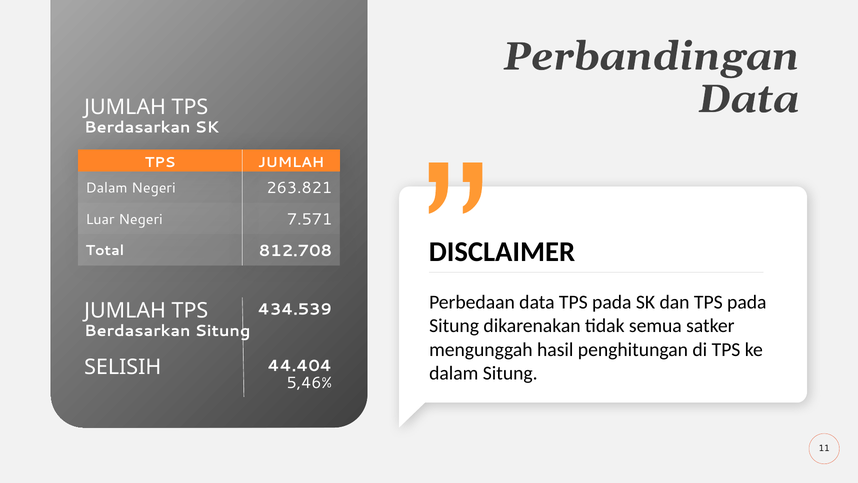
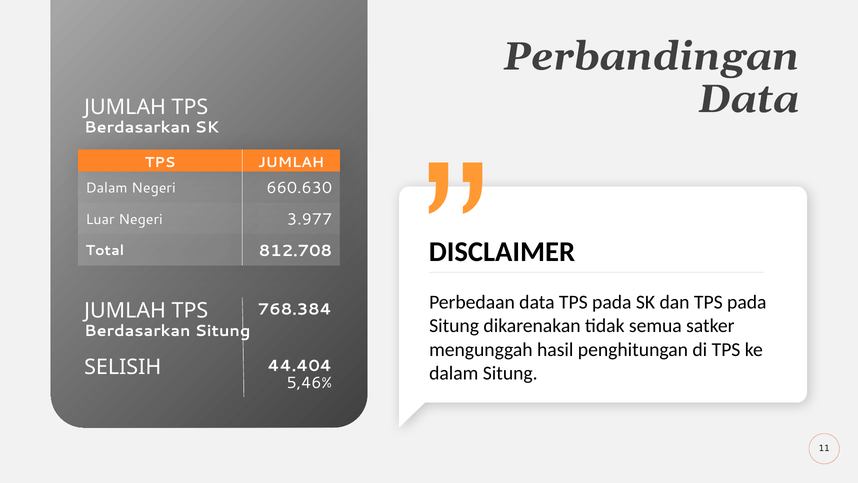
263.821: 263.821 -> 660.630
7.571: 7.571 -> 3.977
434.539: 434.539 -> 768.384
